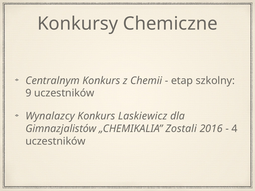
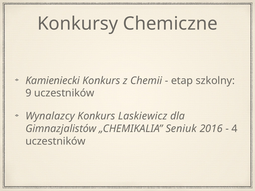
Centralnym: Centralnym -> Kamieniecki
Zostali: Zostali -> Seniuk
